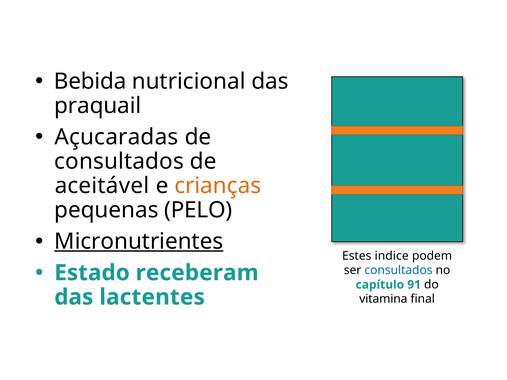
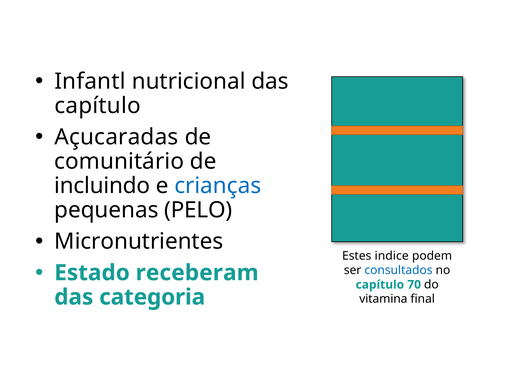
Bebida: Bebida -> Infantl
praquail at (98, 106): praquail -> capítulo
consultados at (119, 161): consultados -> comunitário
aceitável: aceitável -> incluindo
crianças colour: orange -> blue
Micronutrientes underline: present -> none
91: 91 -> 70
lactentes: lactentes -> categoria
